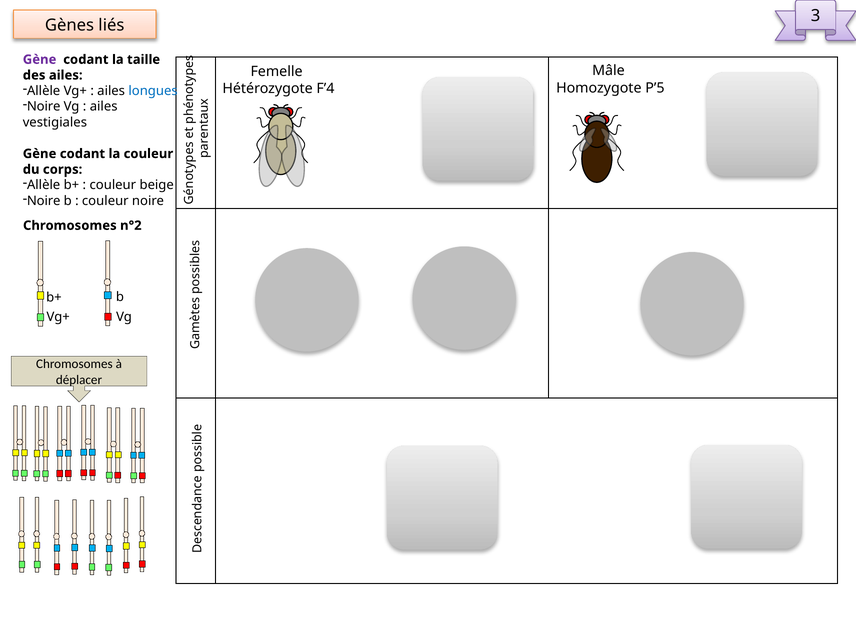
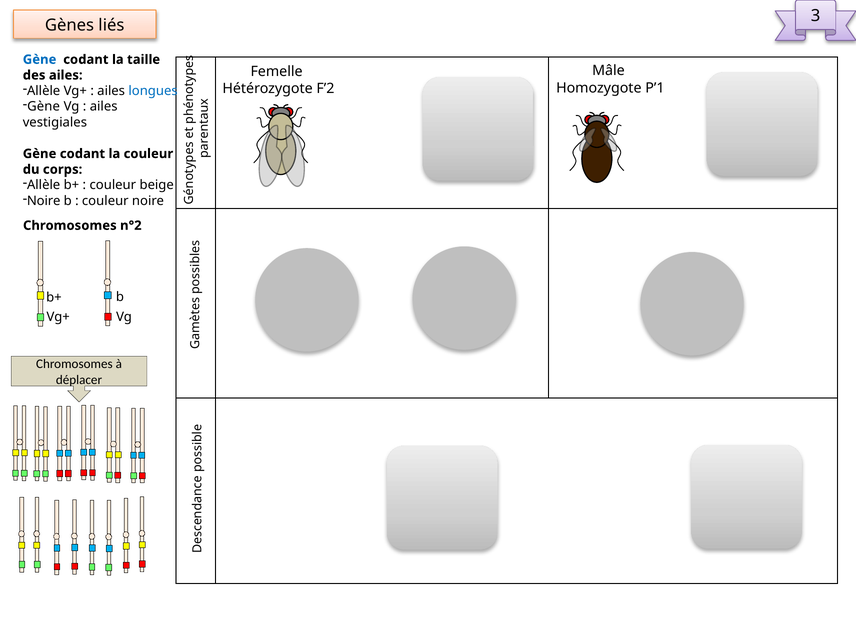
Gène at (40, 60) colour: purple -> blue
P’5: P’5 -> P’1
F’4: F’4 -> F’2
Noire at (44, 107): Noire -> Gène
